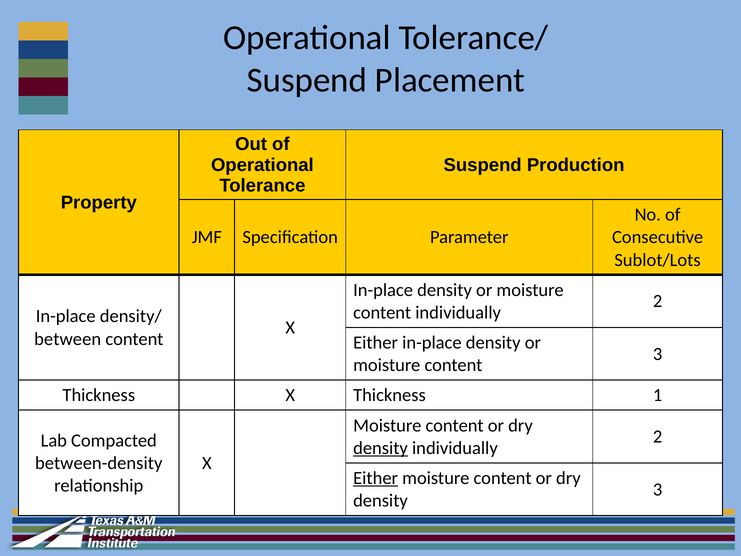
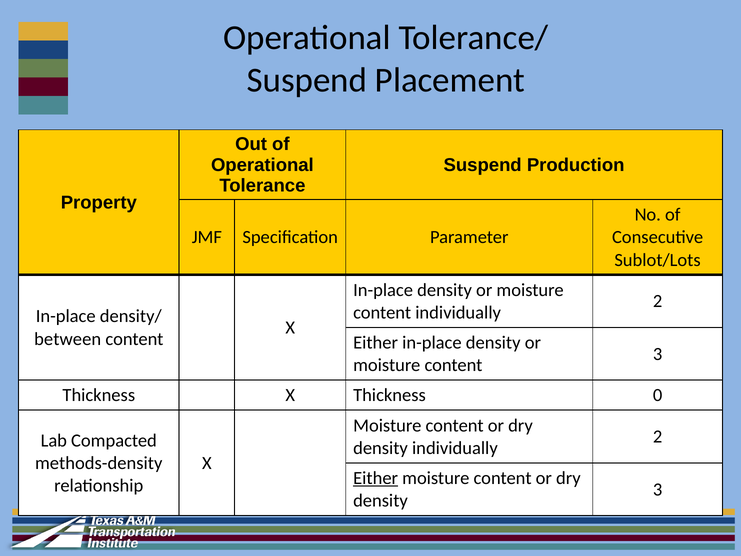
1: 1 -> 0
density at (381, 448) underline: present -> none
between-density: between-density -> methods-density
